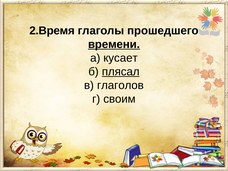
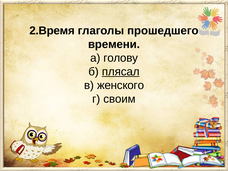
времени underline: present -> none
кусает: кусает -> голову
глаголов: глаголов -> женского
